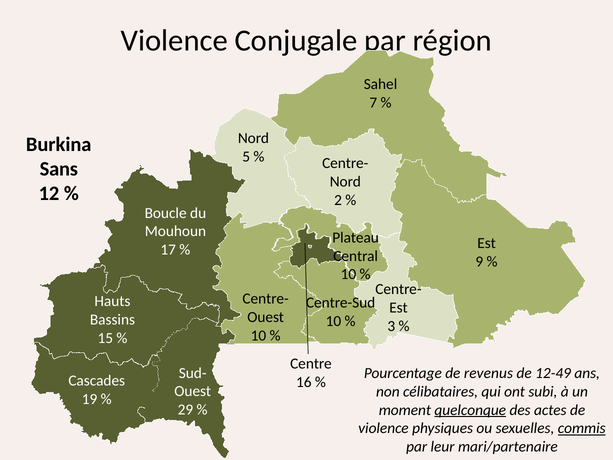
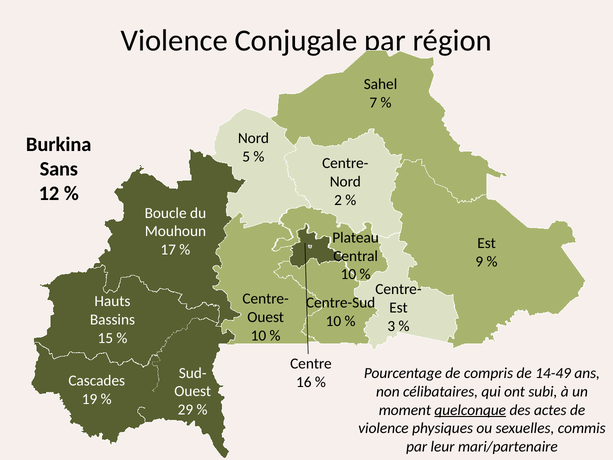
revenus: revenus -> compris
12-49: 12-49 -> 14-49
commis underline: present -> none
